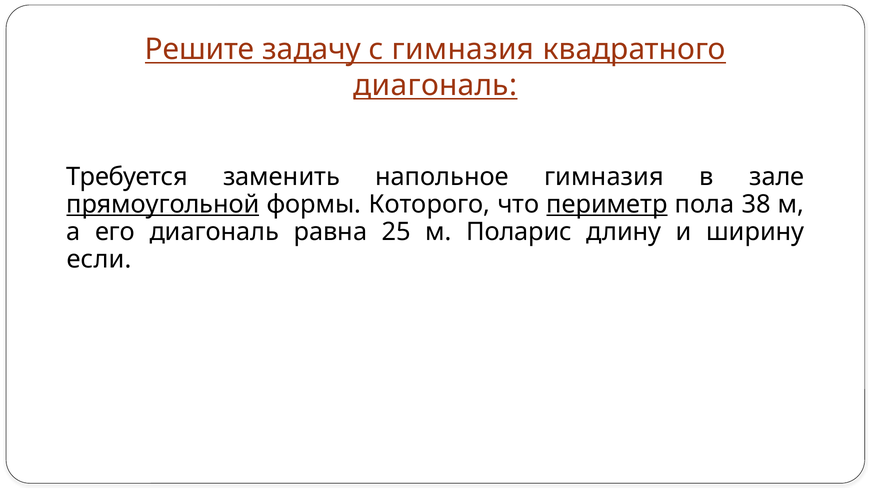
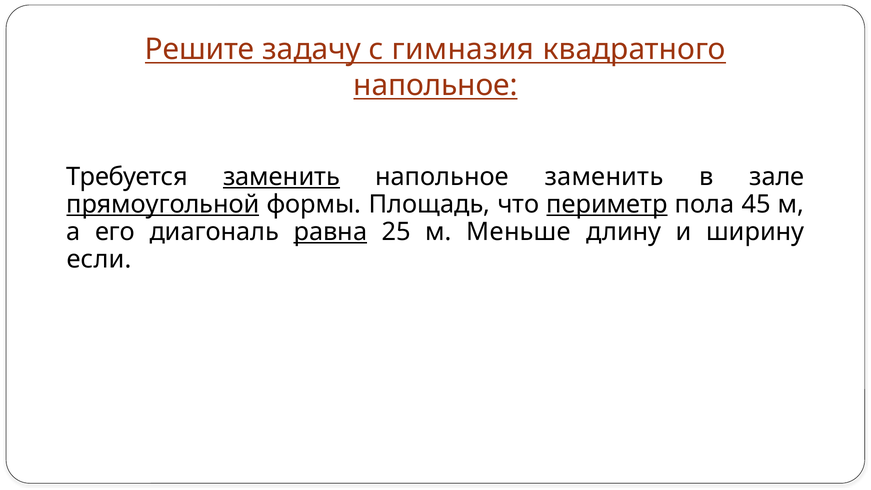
диагональ at (435, 85): диагональ -> напольное
заменить at (281, 177) underline: none -> present
напольное гимназия: гимназия -> заменить
Которого: Которого -> Площадь
38: 38 -> 45
равна underline: none -> present
Поларис: Поларис -> Меньше
